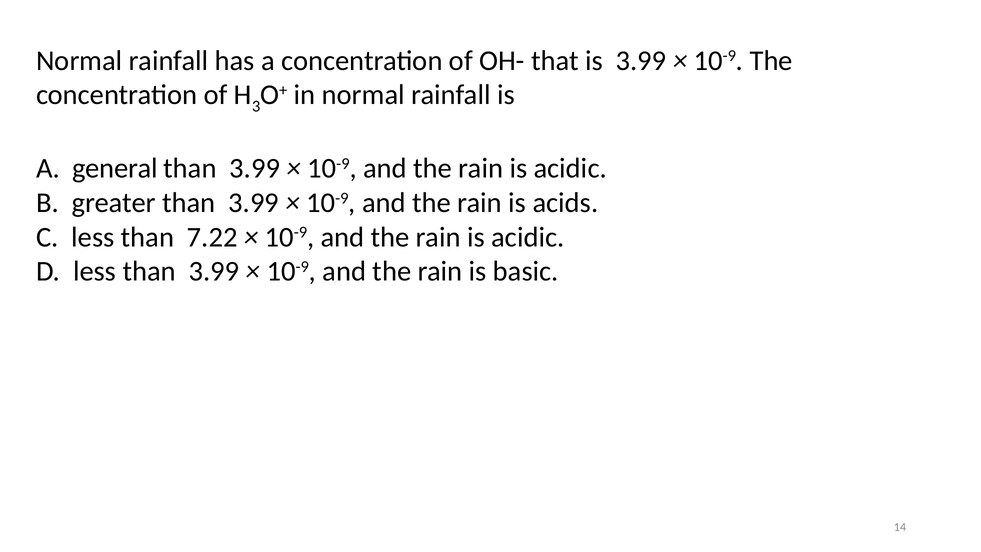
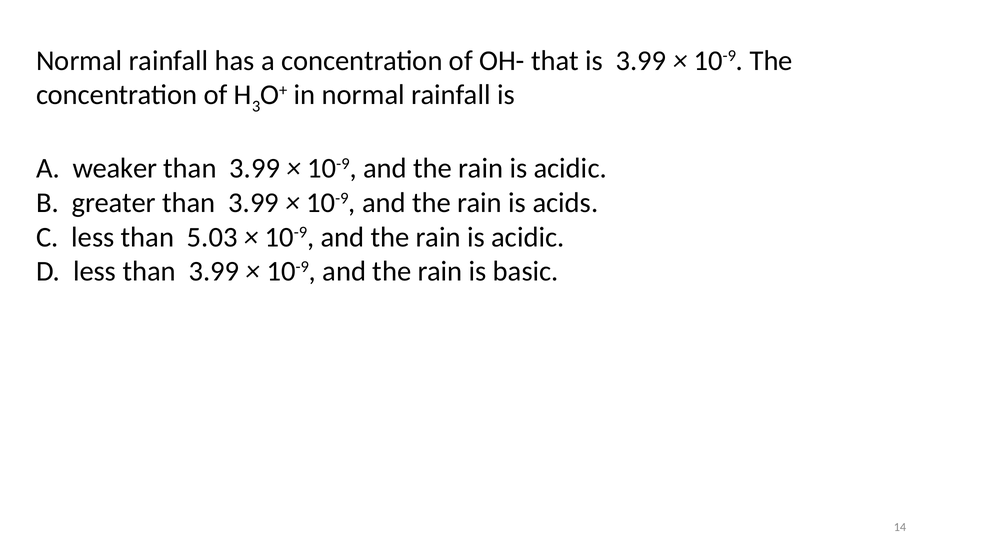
general: general -> weaker
7.22: 7.22 -> 5.03
